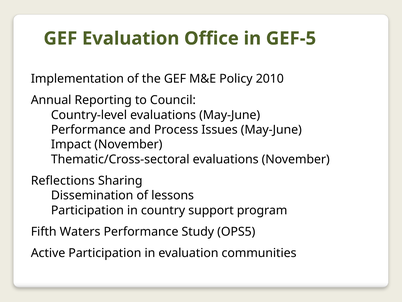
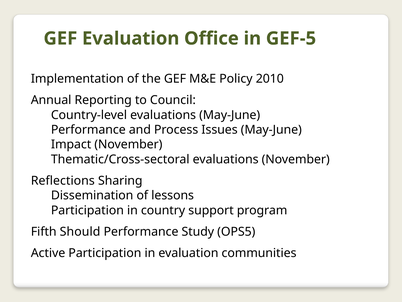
Waters: Waters -> Should
